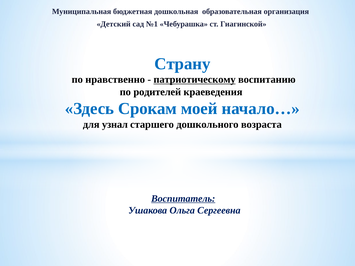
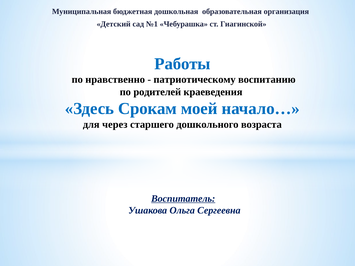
Страну: Страну -> Работы
патриотическому underline: present -> none
узнал: узнал -> через
